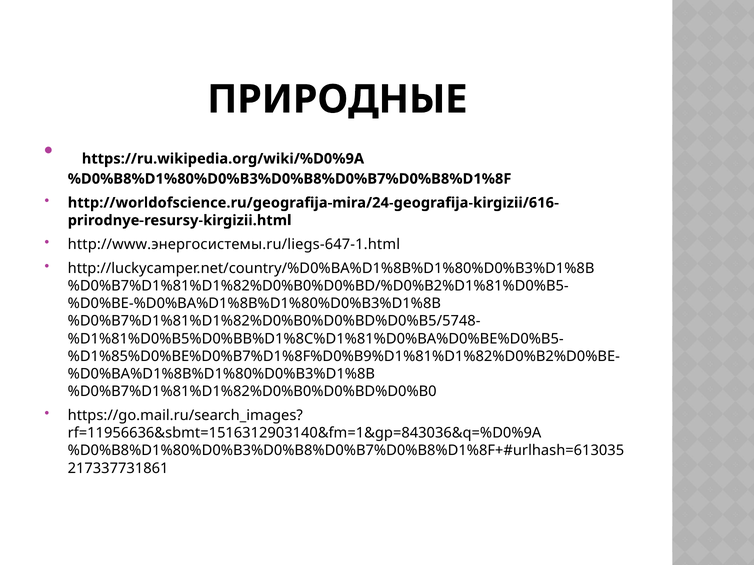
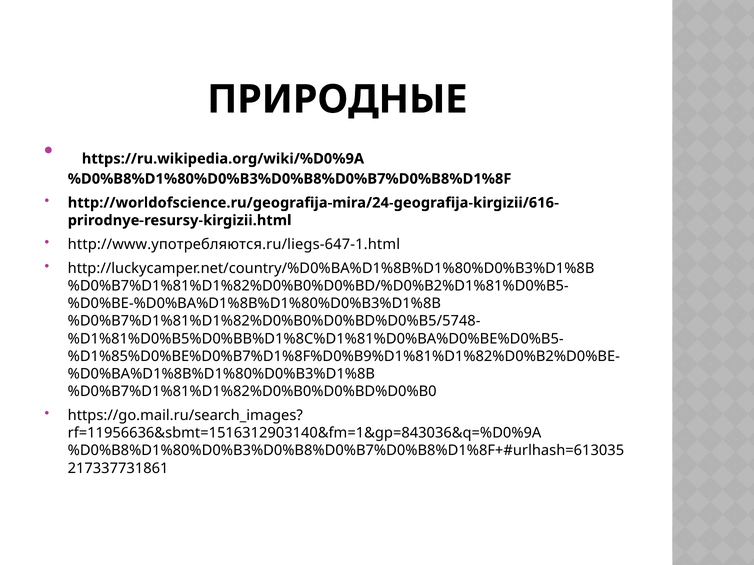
http://www.энергосистемы.ru/liegs-647-1.html: http://www.энергосистемы.ru/liegs-647-1.html -> http://www.употребляются.ru/liegs-647-1.html
